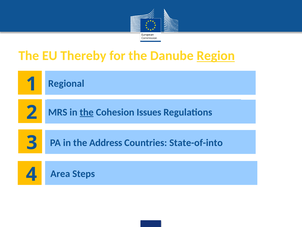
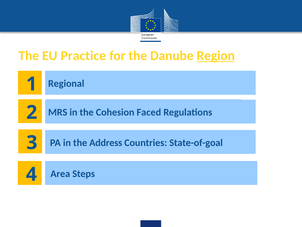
Thereby: Thereby -> Practice
the at (87, 112) underline: present -> none
Issues: Issues -> Faced
State-of-into: State-of-into -> State-of-goal
